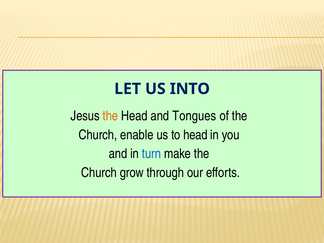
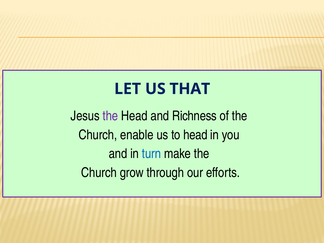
INTO: INTO -> THAT
the at (110, 116) colour: orange -> purple
Tongues: Tongues -> Richness
